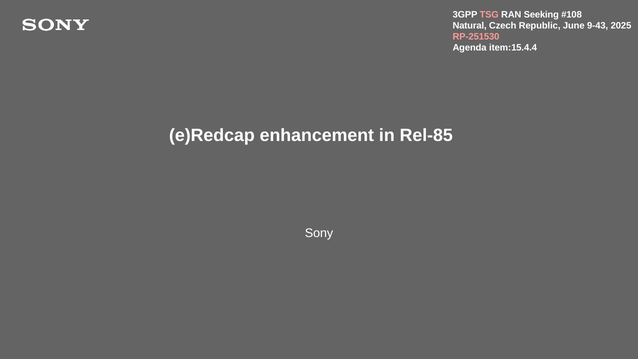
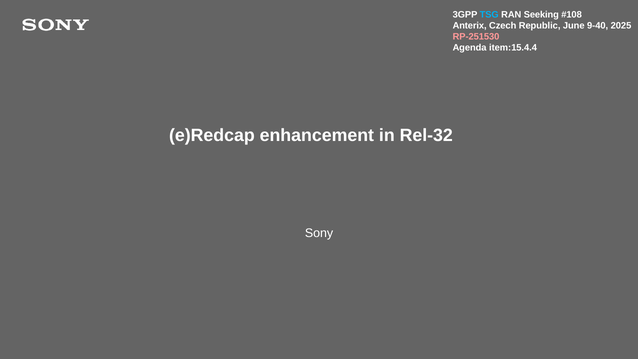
TSG colour: pink -> light blue
Natural: Natural -> Anterix
9-43: 9-43 -> 9-40
Rel-85: Rel-85 -> Rel-32
